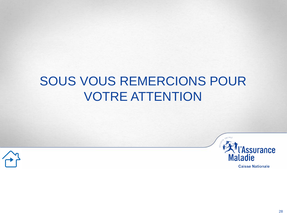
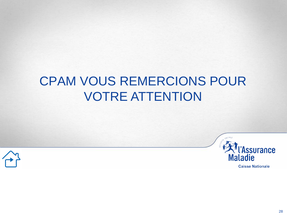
SOUS: SOUS -> CPAM
